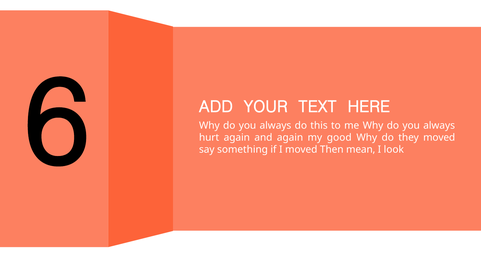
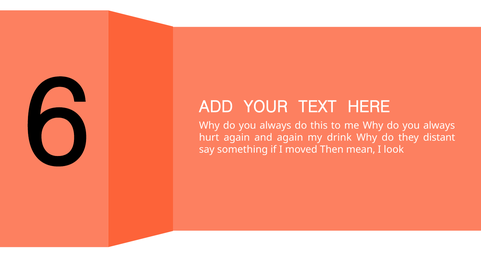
good: good -> drink
they moved: moved -> distant
